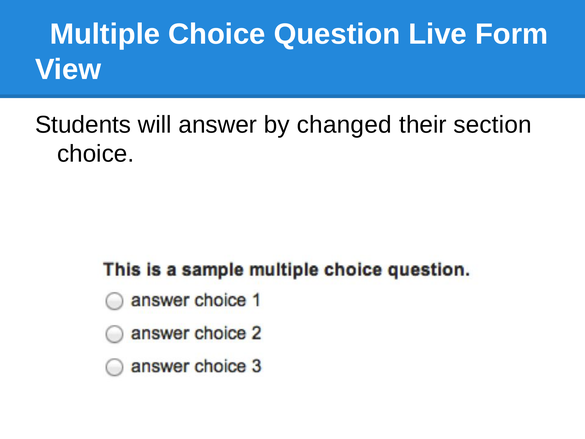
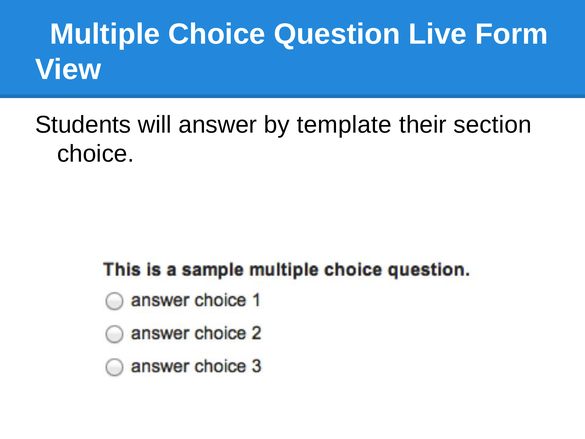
changed: changed -> template
